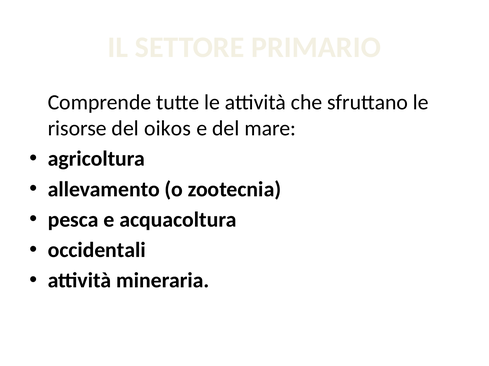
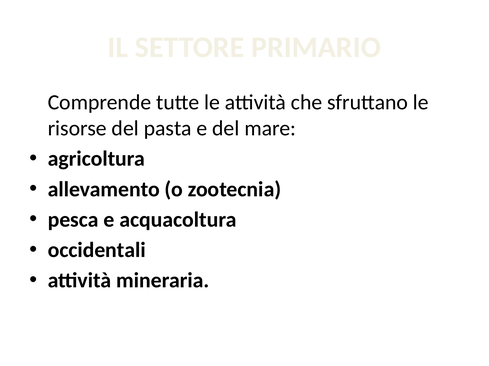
oikos: oikos -> pasta
